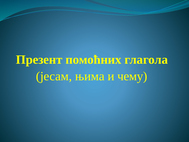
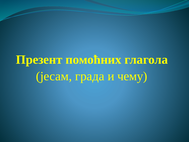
њима: њима -> града
